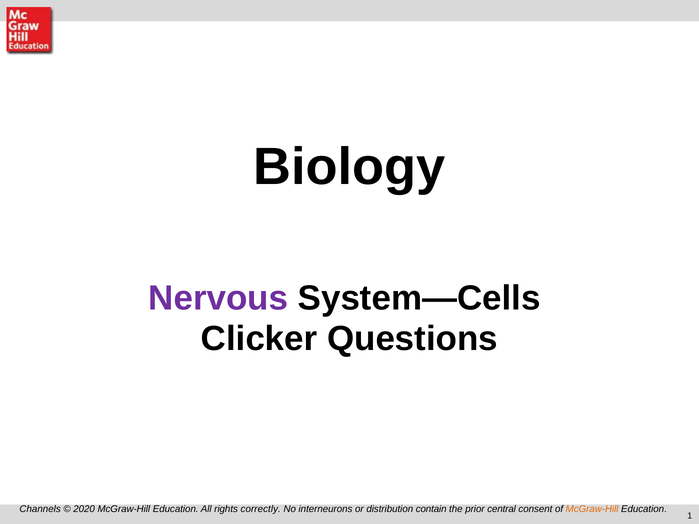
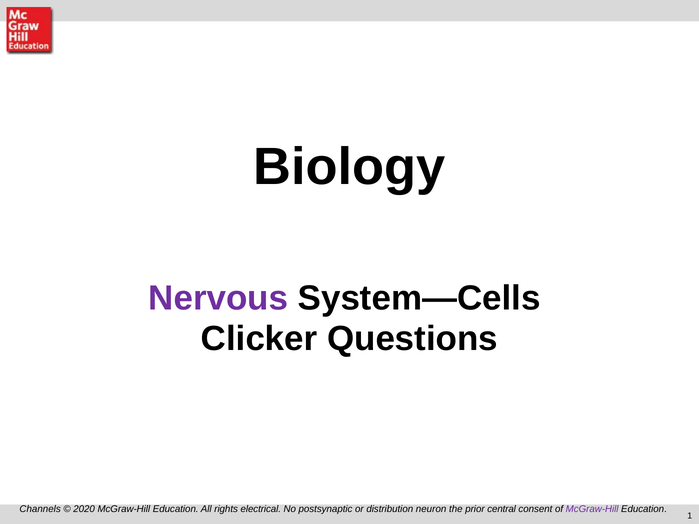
correctly: correctly -> electrical
interneurons: interneurons -> postsynaptic
contain: contain -> neuron
McGraw-Hill at (592, 509) colour: orange -> purple
